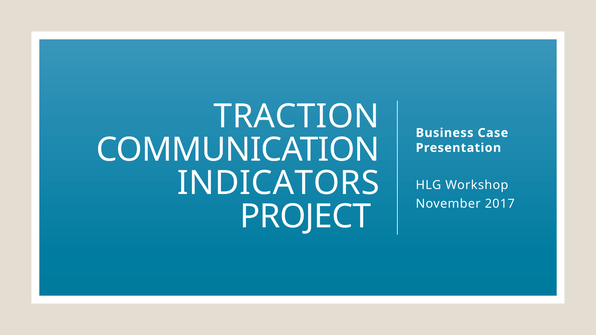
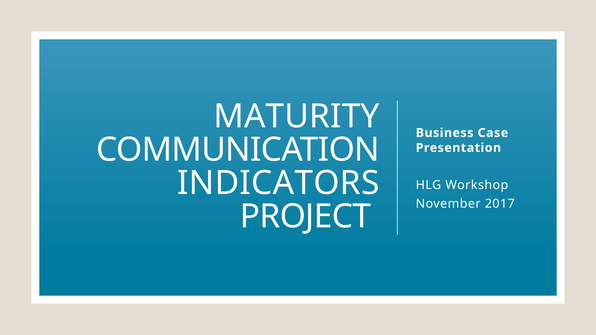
TRACTION: TRACTION -> MATURITY
